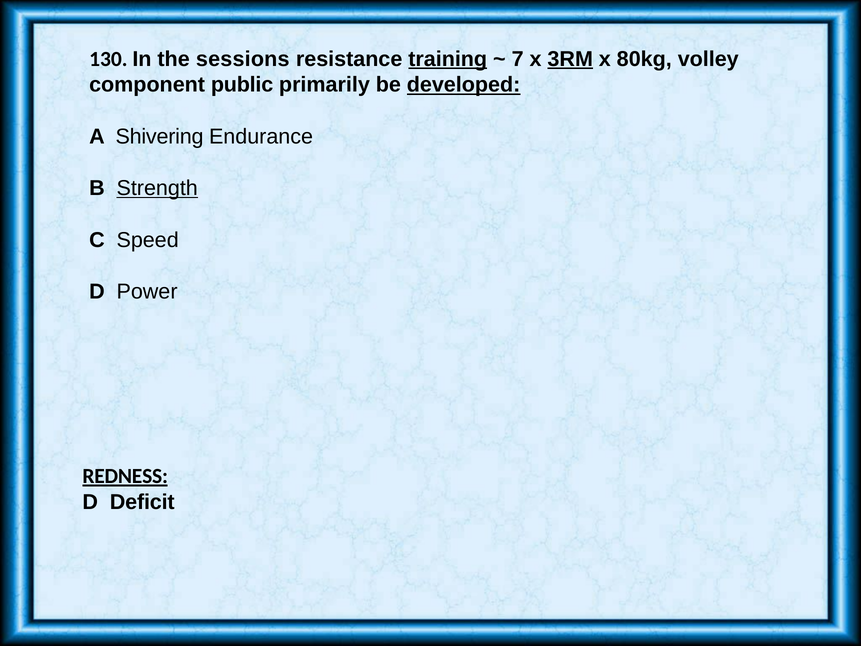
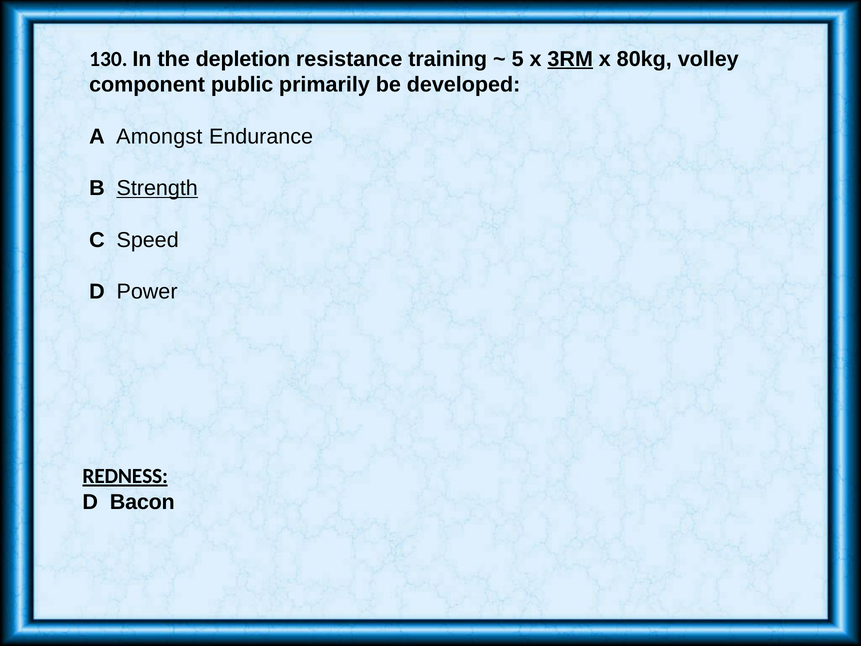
sessions: sessions -> depletion
training underline: present -> none
7: 7 -> 5
developed underline: present -> none
Shivering: Shivering -> Amongst
Deficit: Deficit -> Bacon
